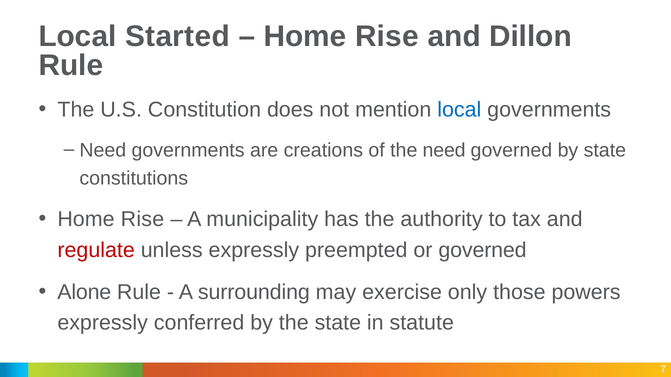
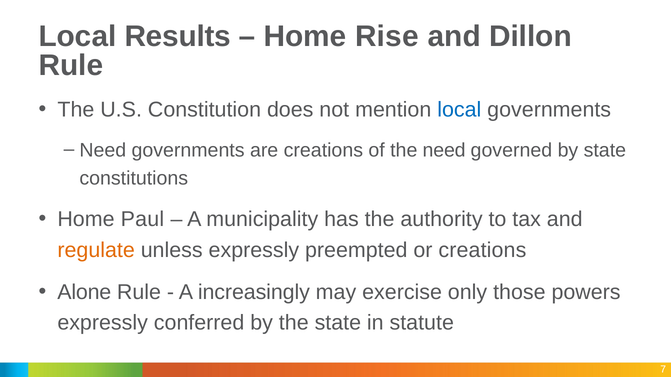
Started: Started -> Results
Rise at (142, 220): Rise -> Paul
regulate colour: red -> orange
or governed: governed -> creations
surrounding: surrounding -> increasingly
